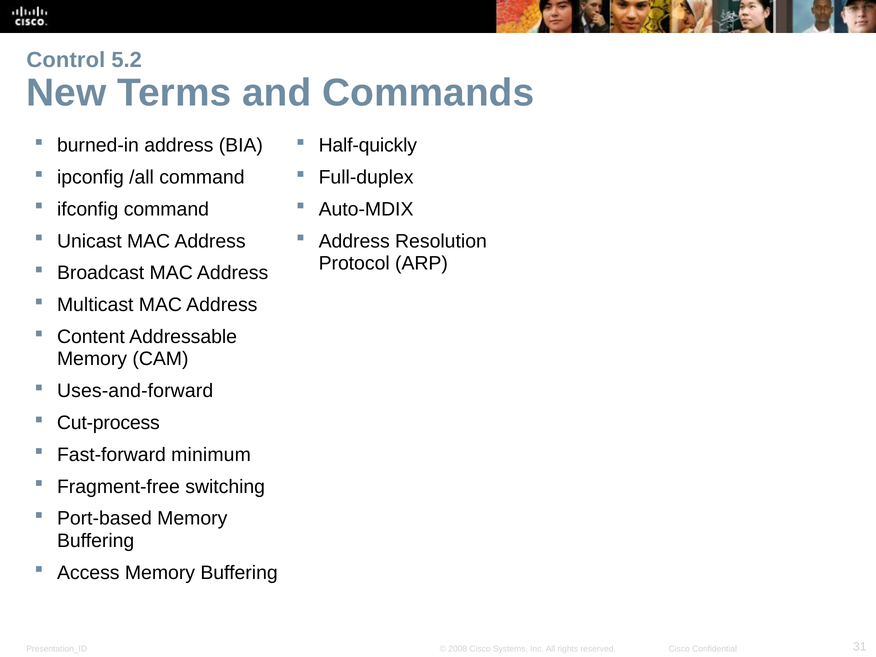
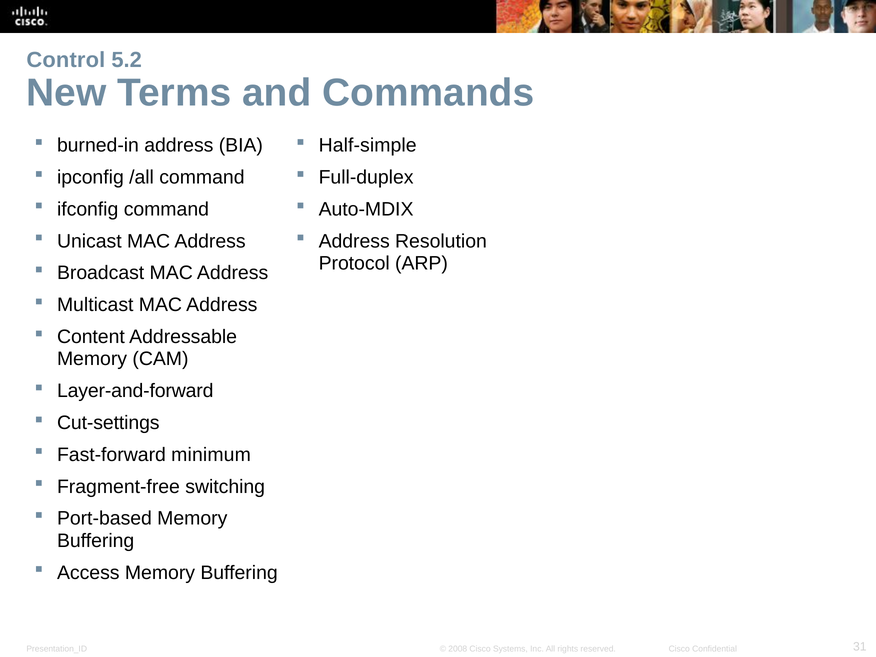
Half-quickly: Half-quickly -> Half-simple
Uses-and-forward: Uses-and-forward -> Layer-and-forward
Cut-process: Cut-process -> Cut-settings
